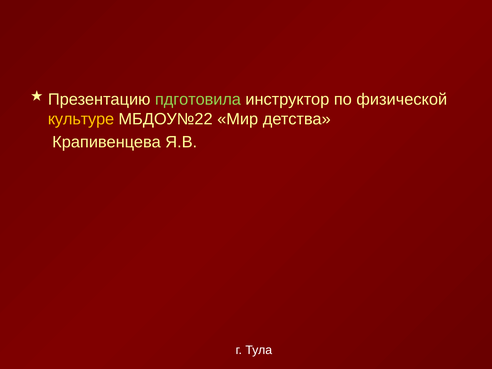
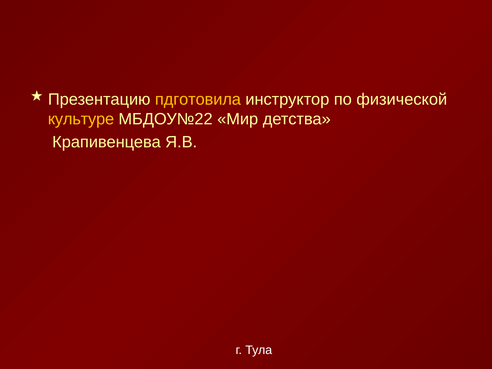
пдготовила colour: light green -> yellow
